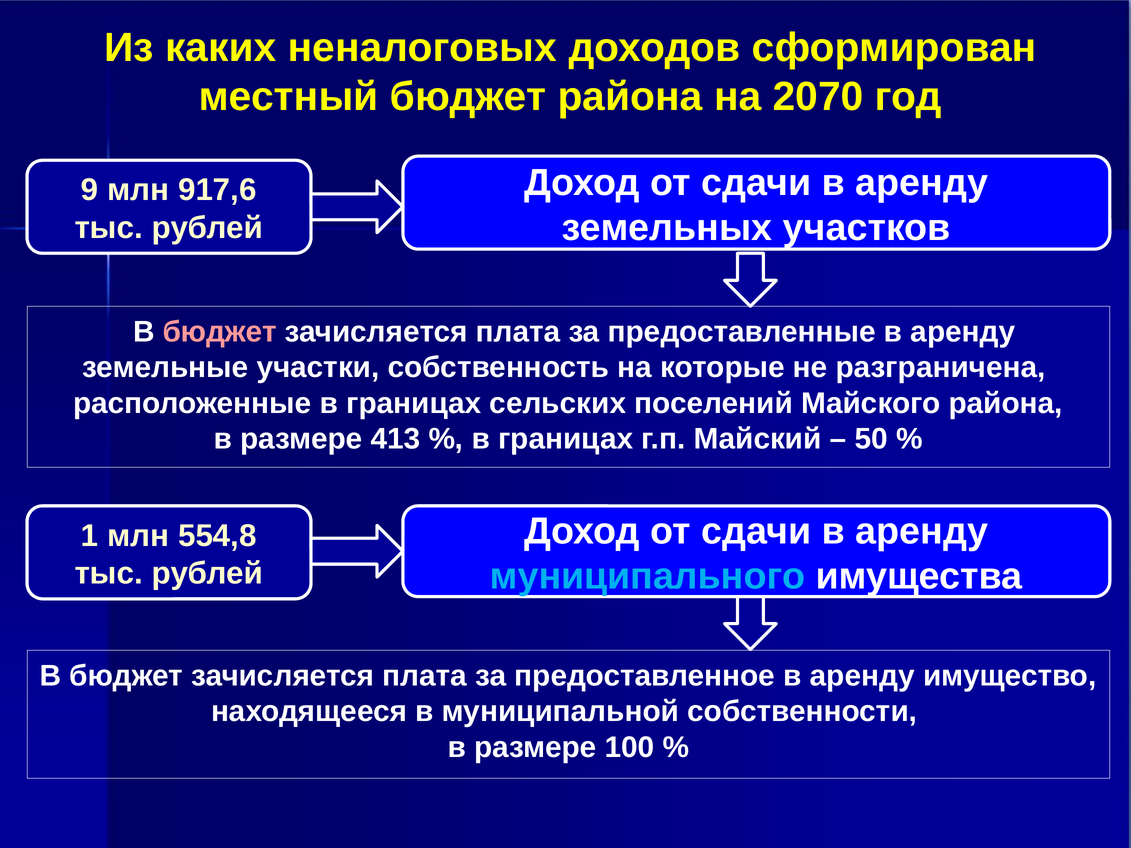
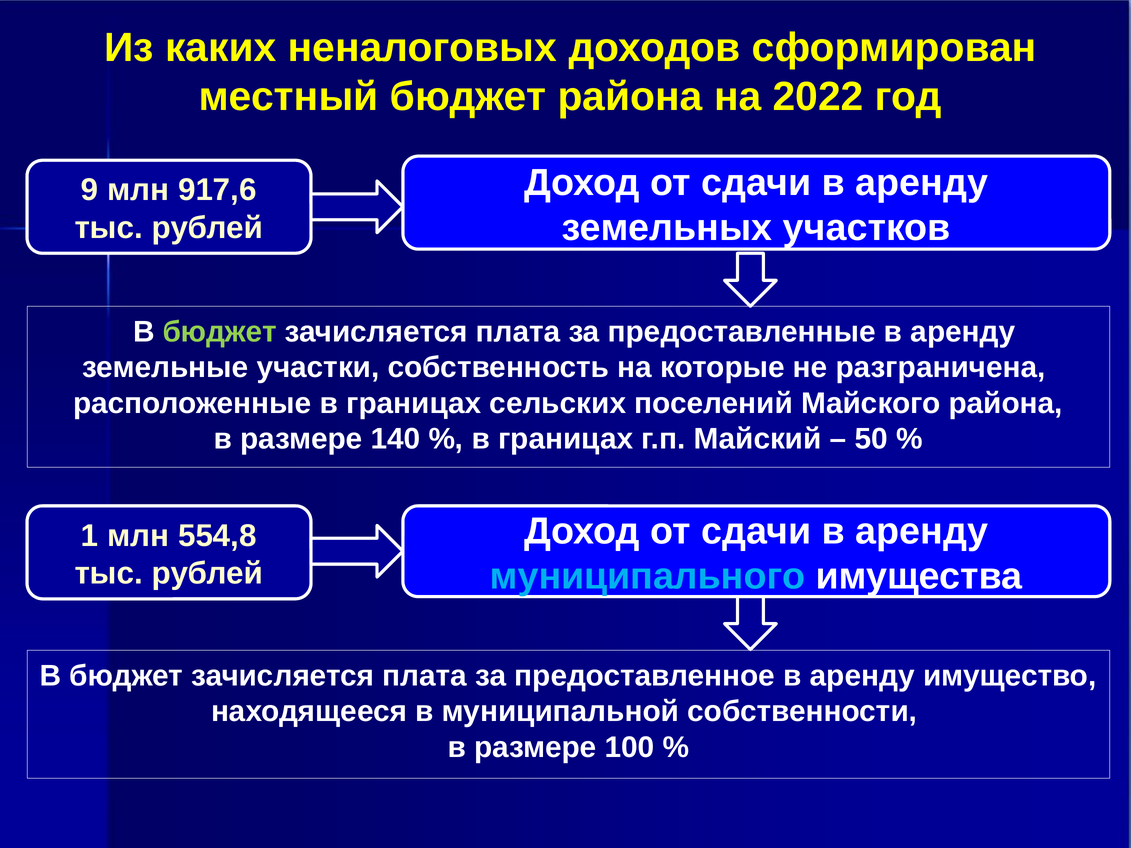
2070: 2070 -> 2022
бюджет at (220, 332) colour: pink -> light green
413: 413 -> 140
